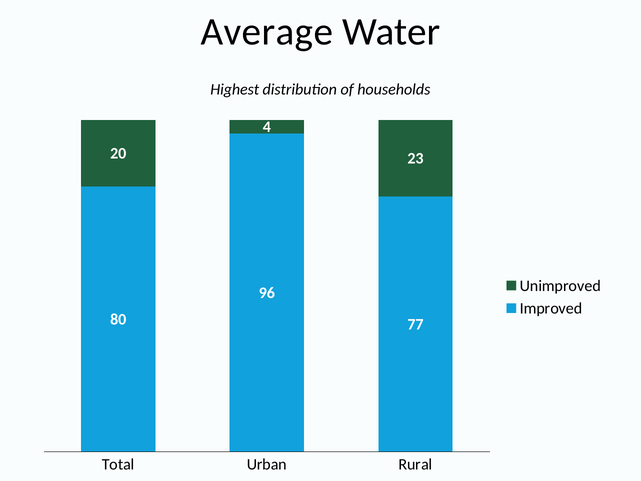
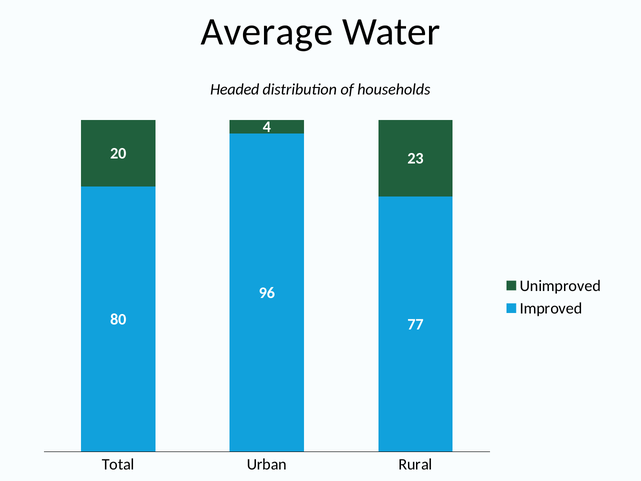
Highest: Highest -> Headed
